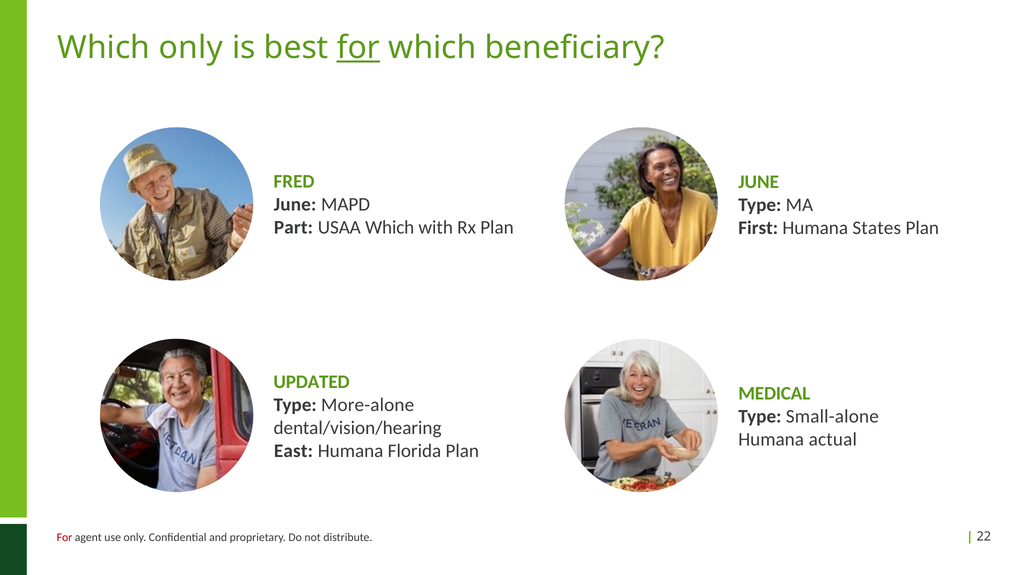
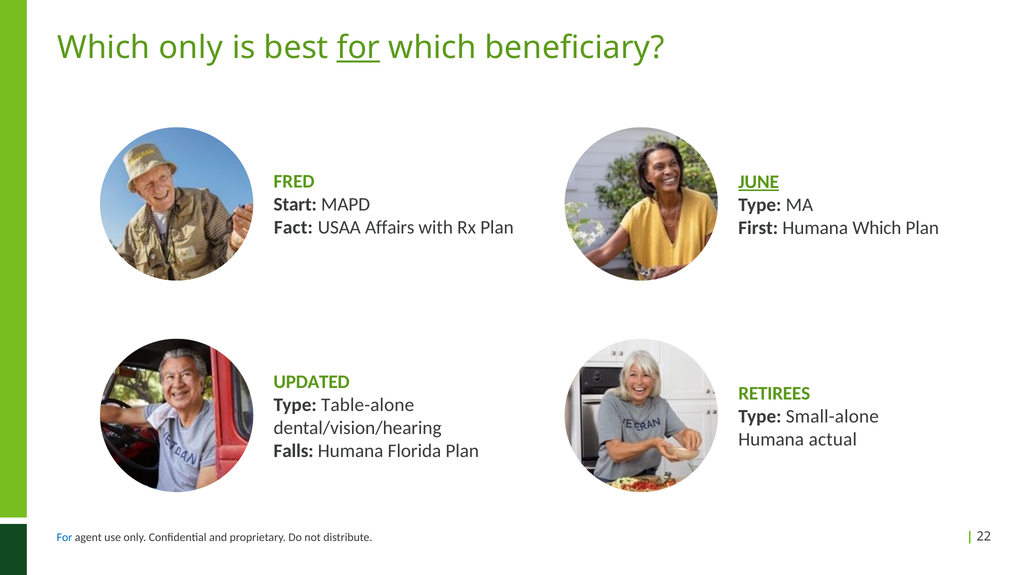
JUNE at (759, 182) underline: none -> present
June at (295, 205): June -> Start
Part: Part -> Fact
USAA Which: Which -> Affairs
Humana States: States -> Which
MEDICAL: MEDICAL -> RETIREES
More-alone: More-alone -> Table-alone
East: East -> Falls
For at (64, 537) colour: red -> blue
